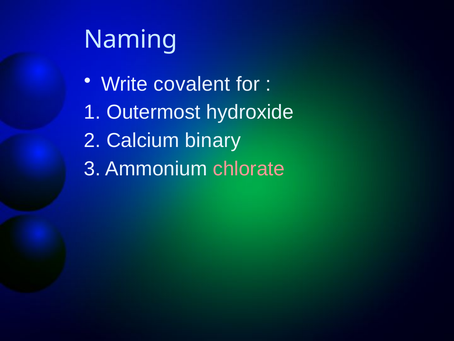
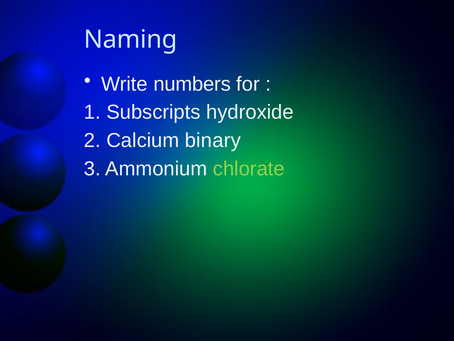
covalent: covalent -> numbers
Outermost: Outermost -> Subscripts
chlorate colour: pink -> light green
